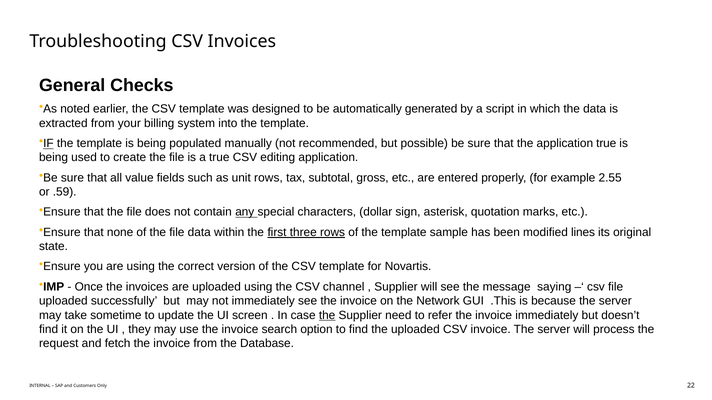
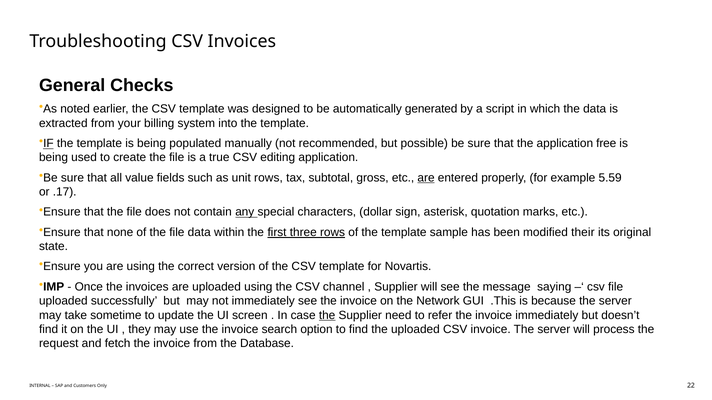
application true: true -> free
are at (426, 178) underline: none -> present
2.55: 2.55 -> 5.59
.59: .59 -> .17
lines: lines -> their
